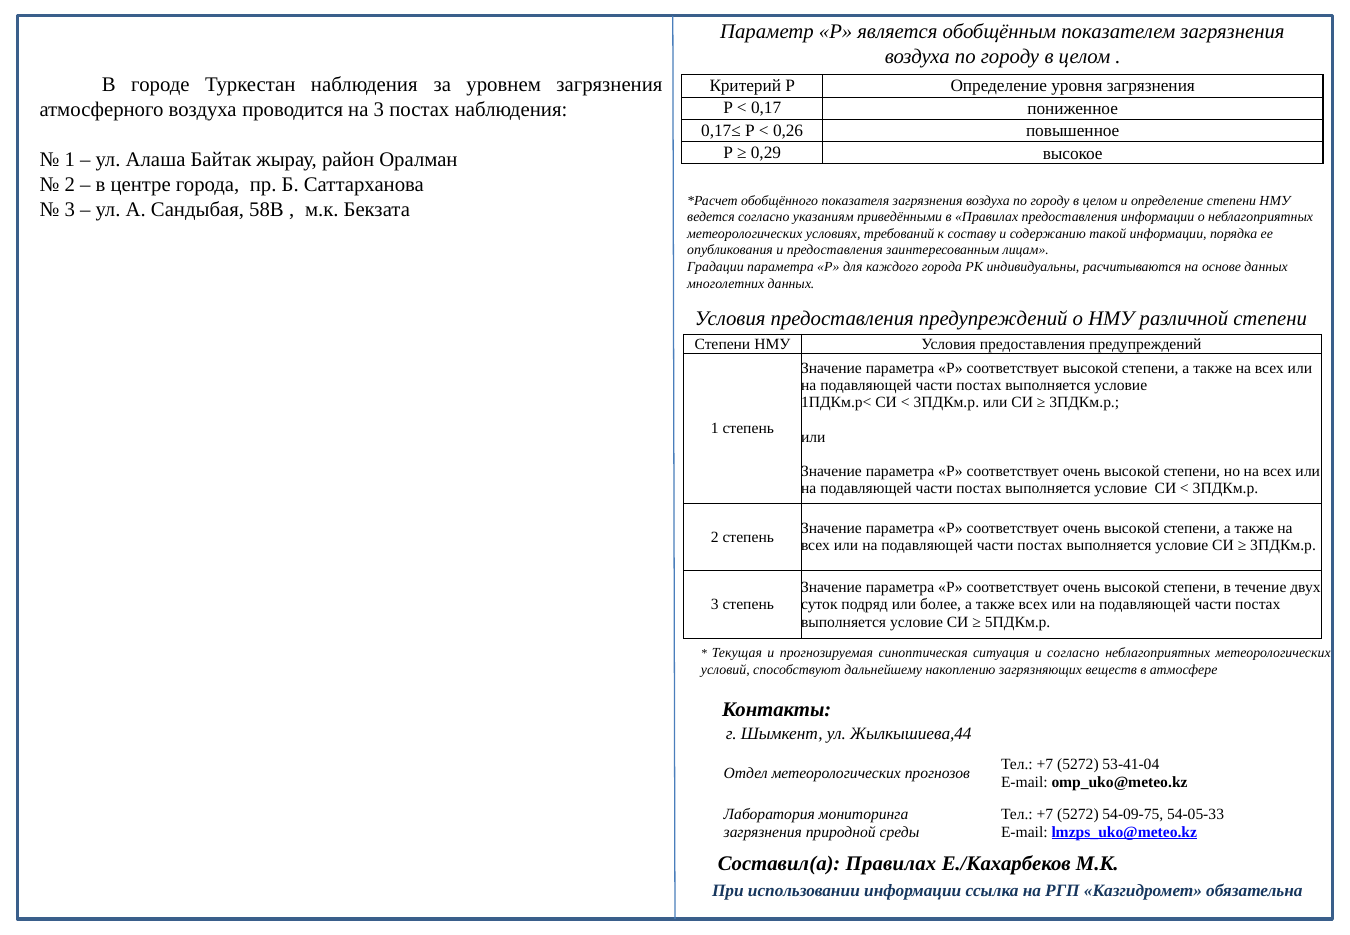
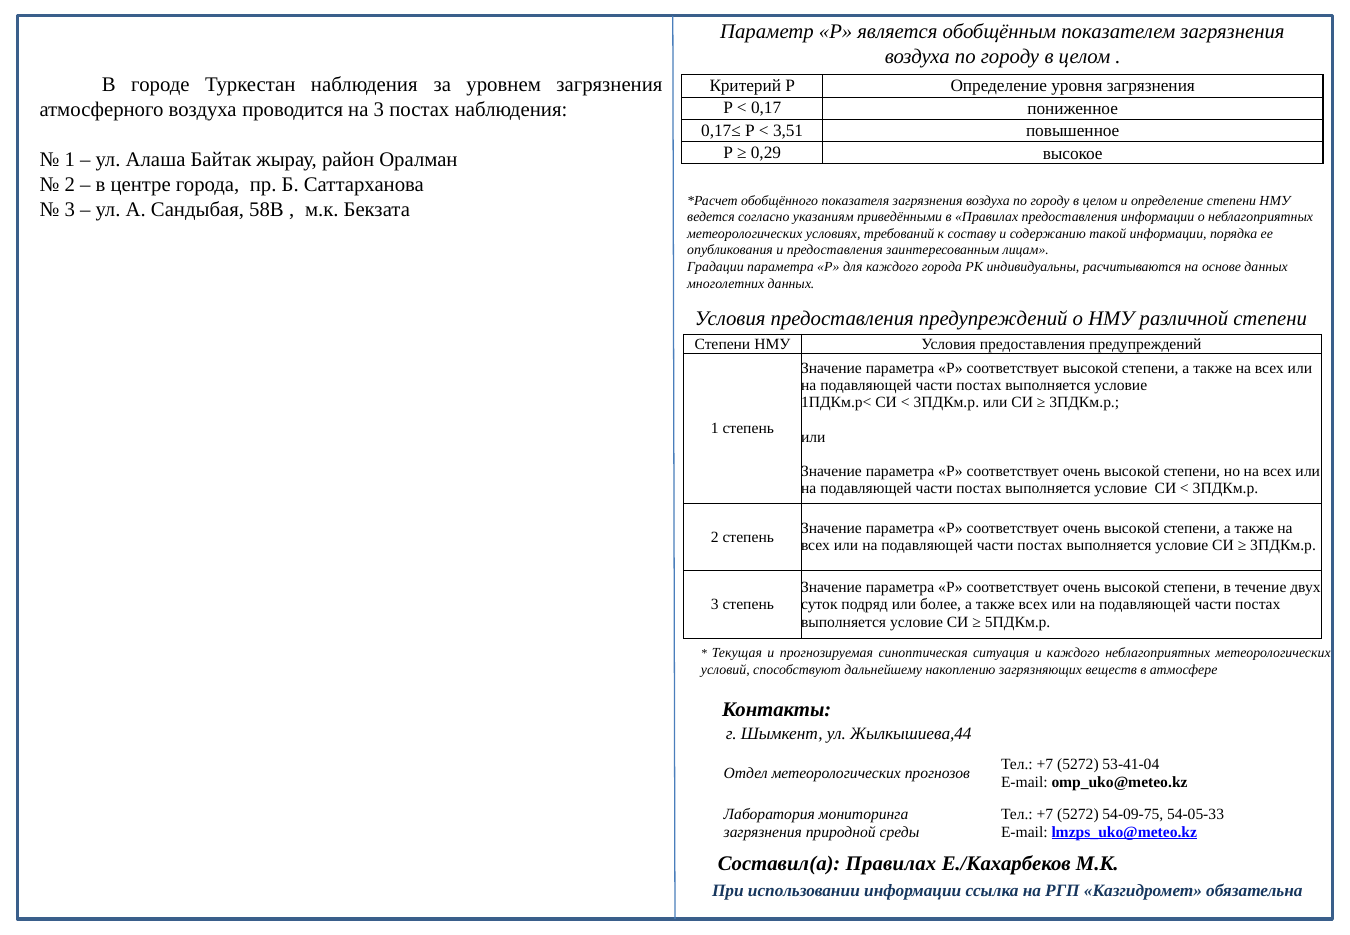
0,26: 0,26 -> 3,51
и согласно: согласно -> каждого
